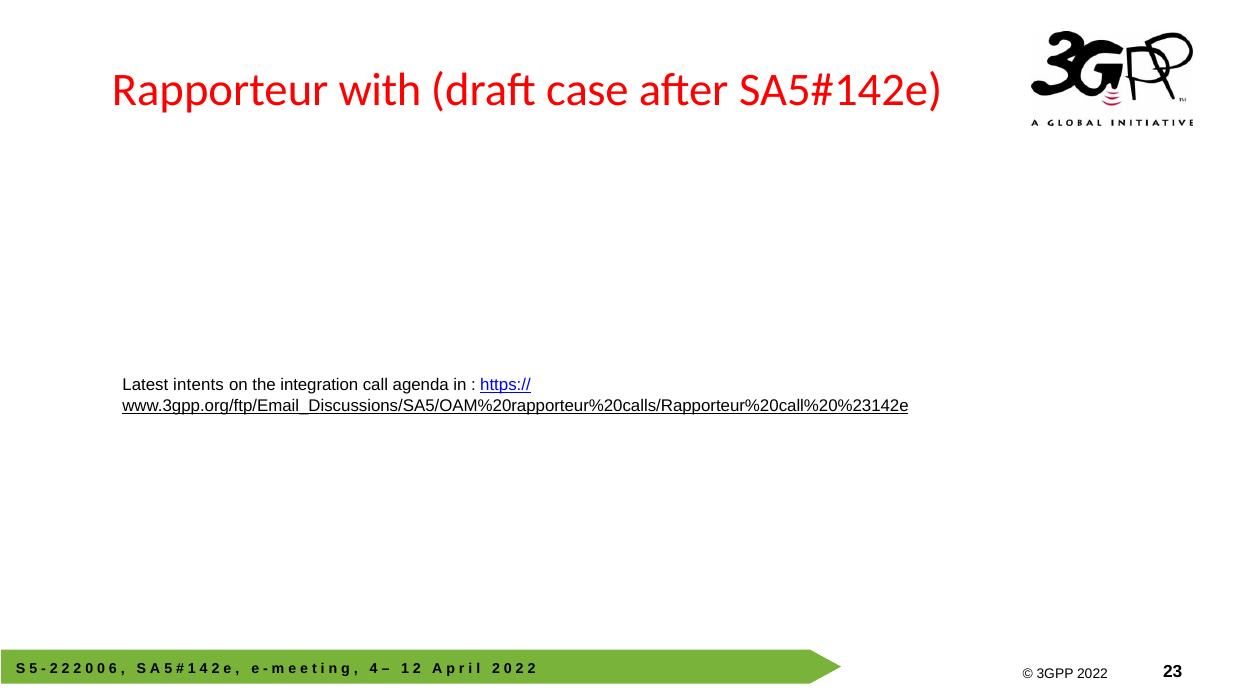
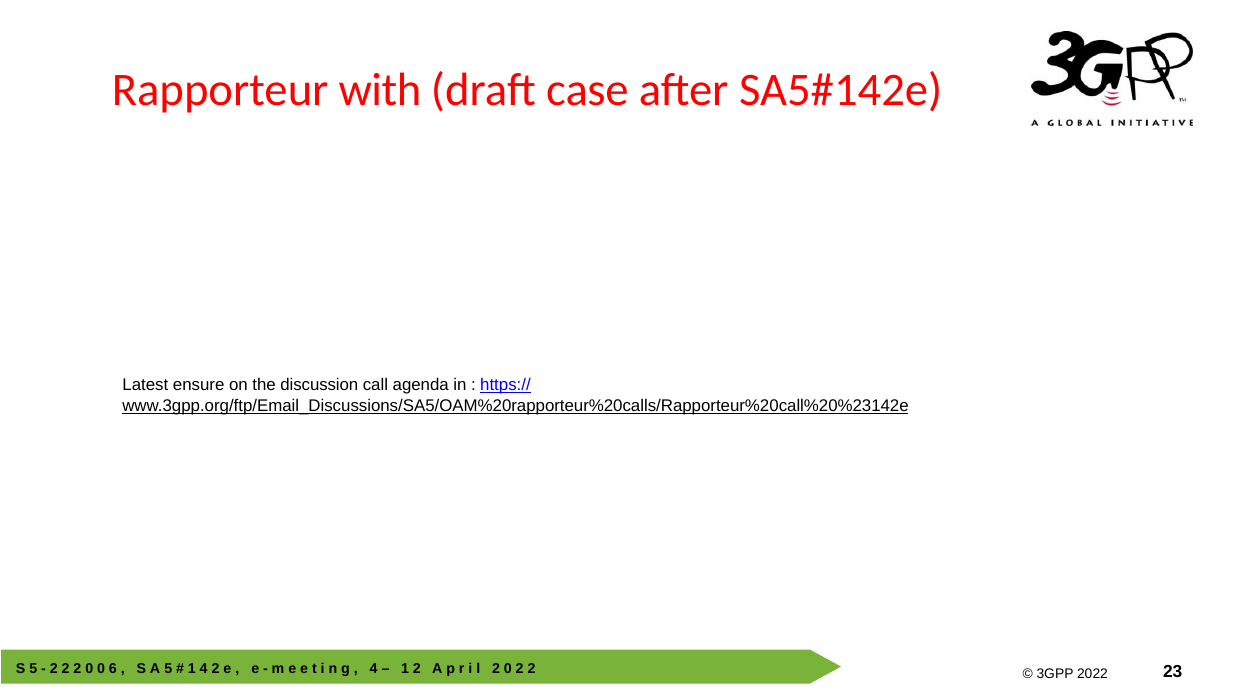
intents: intents -> ensure
integration: integration -> discussion
